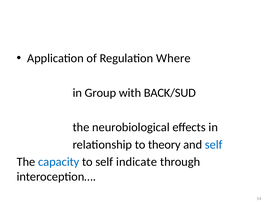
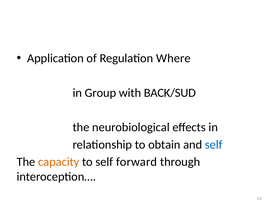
theory: theory -> obtain
capacity colour: blue -> orange
indicate: indicate -> forward
